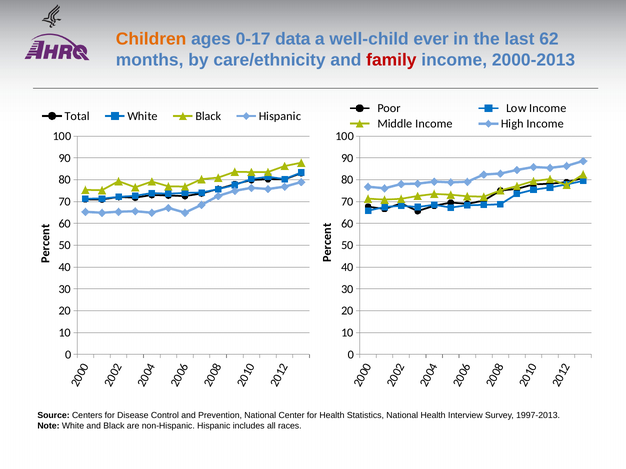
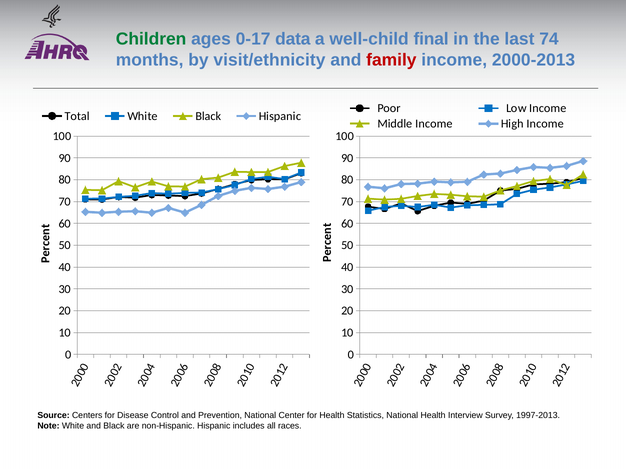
Children colour: orange -> green
ever: ever -> final
62: 62 -> 74
care/ethnicity: care/ethnicity -> visit/ethnicity
